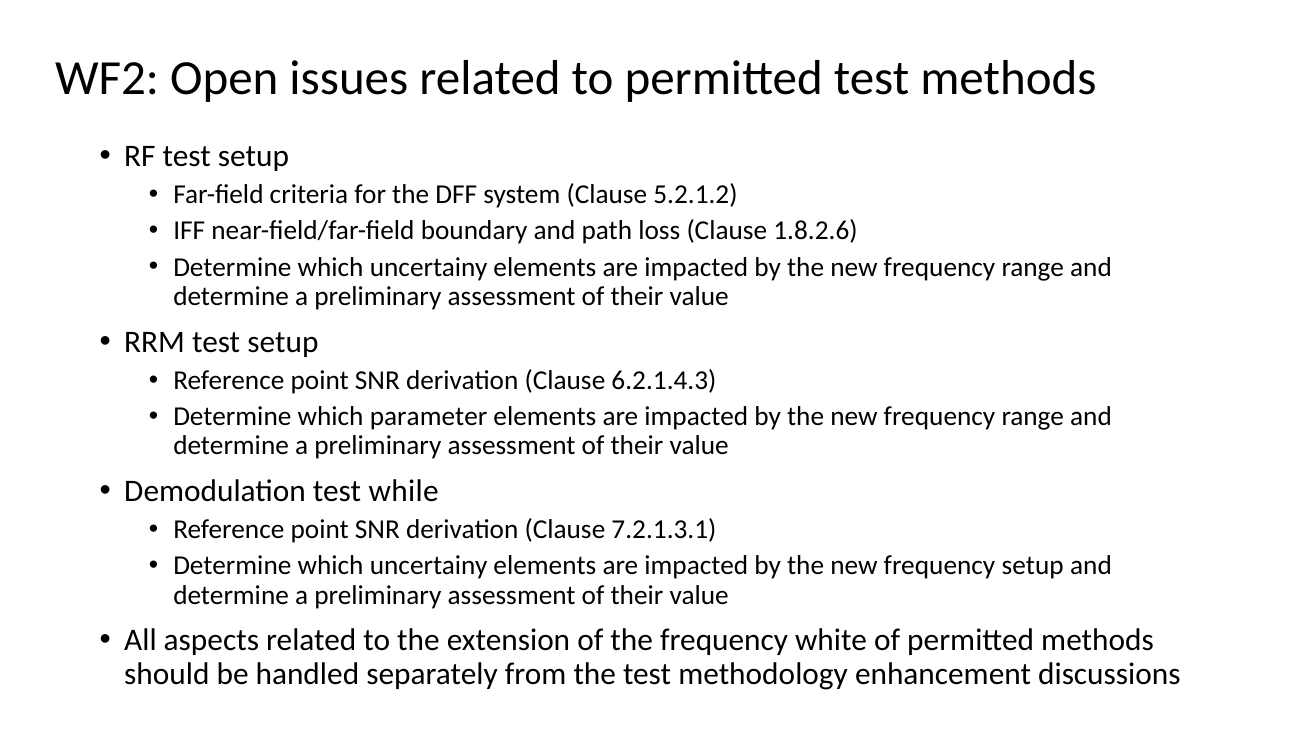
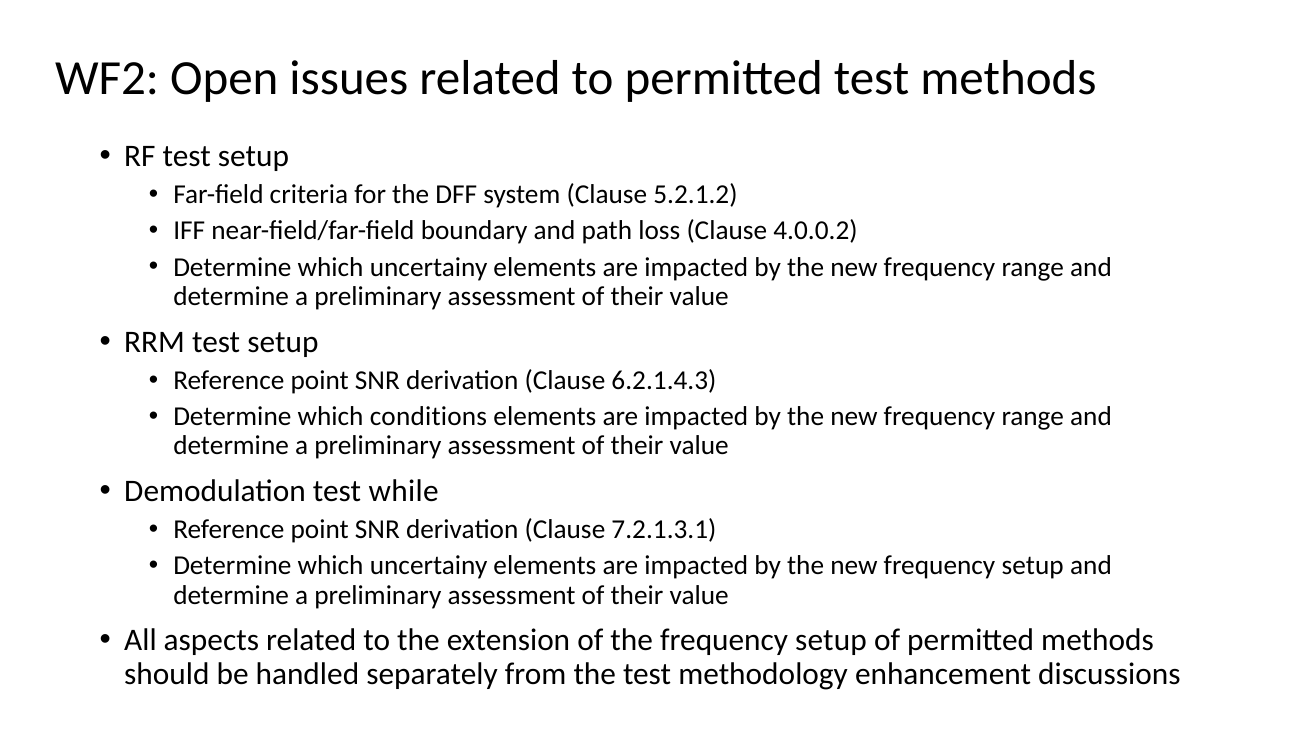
1.8.2.6: 1.8.2.6 -> 4.0.0.2
parameter: parameter -> conditions
the frequency white: white -> setup
